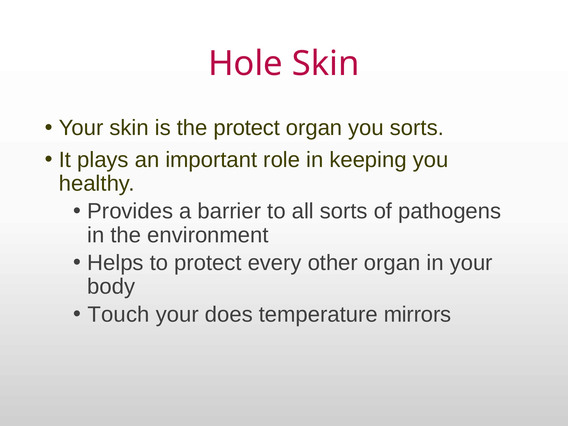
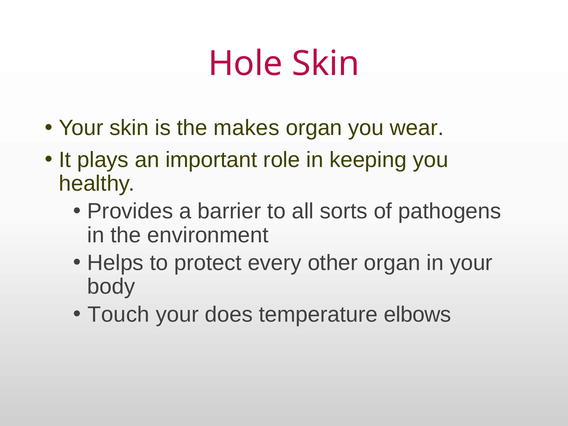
the protect: protect -> makes
you sorts: sorts -> wear
mirrors: mirrors -> elbows
